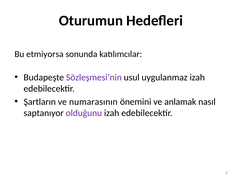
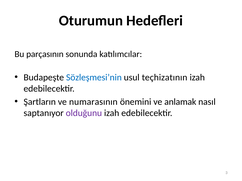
etmiyorsa: etmiyorsa -> parçasının
Sözleşmesi’nin colour: purple -> blue
uygulanmaz: uygulanmaz -> teçhizatının
